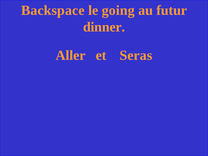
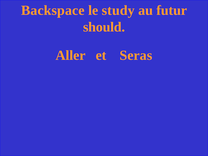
going: going -> study
dinner: dinner -> should
